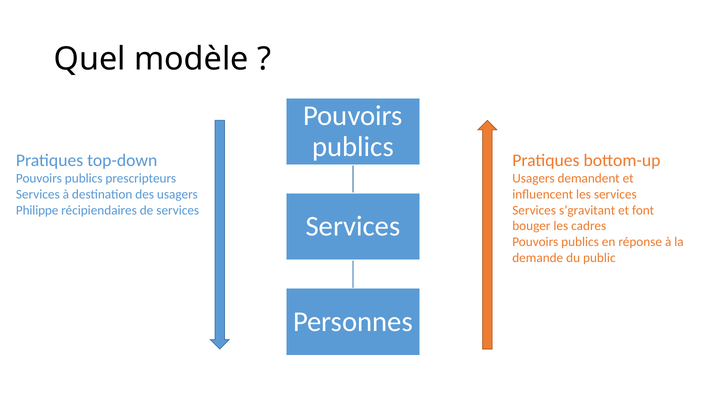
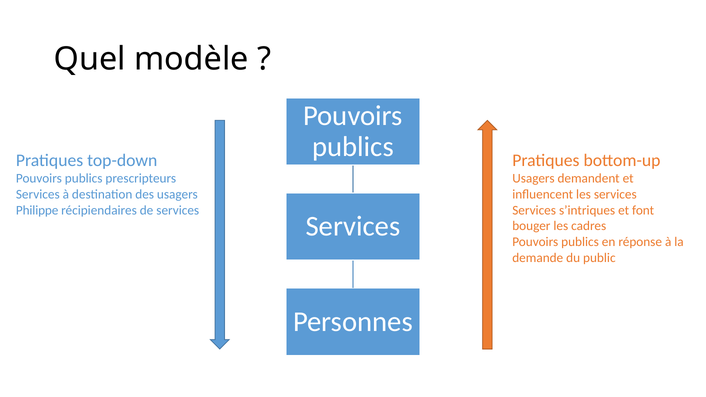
s’gravitant: s’gravitant -> s’intriques
